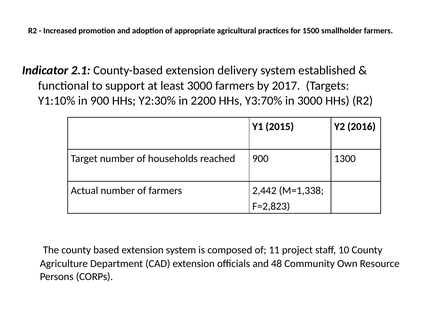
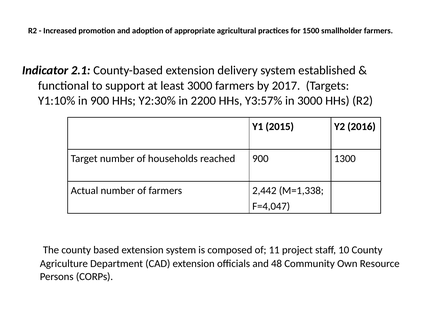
Y3:70%: Y3:70% -> Y3:57%
F=2,823: F=2,823 -> F=4,047
